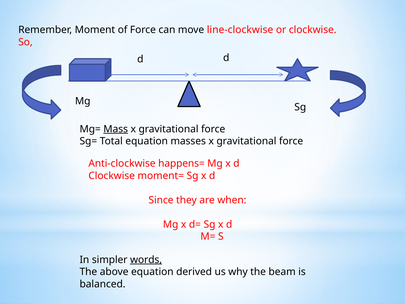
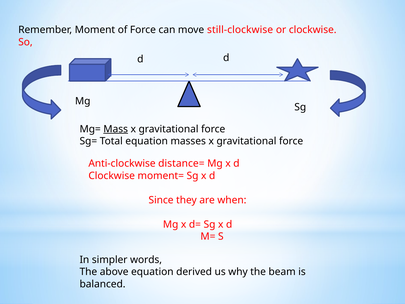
line-clockwise: line-clockwise -> still-clockwise
happens=: happens= -> distance=
words underline: present -> none
